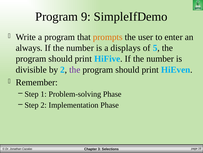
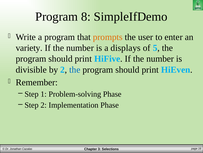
9: 9 -> 8
always: always -> variety
the at (75, 69) colour: purple -> blue
